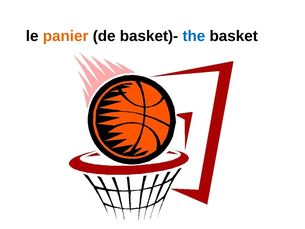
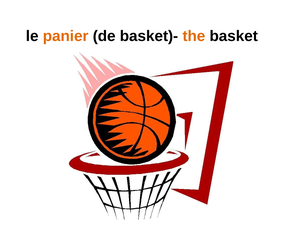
the colour: blue -> orange
